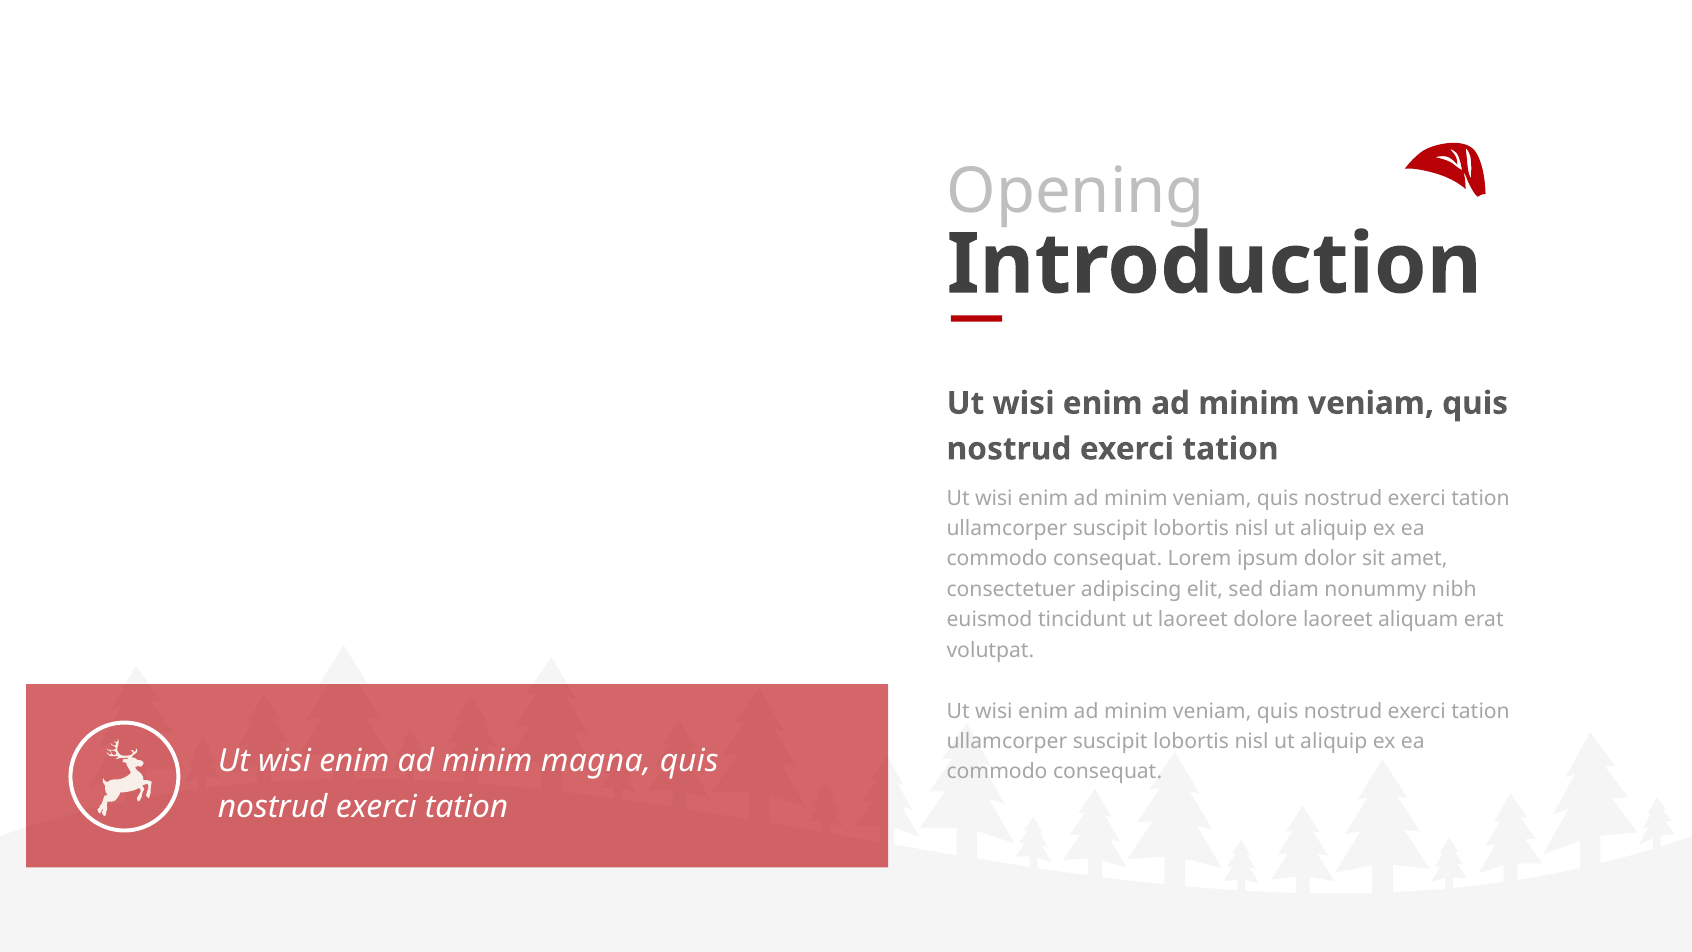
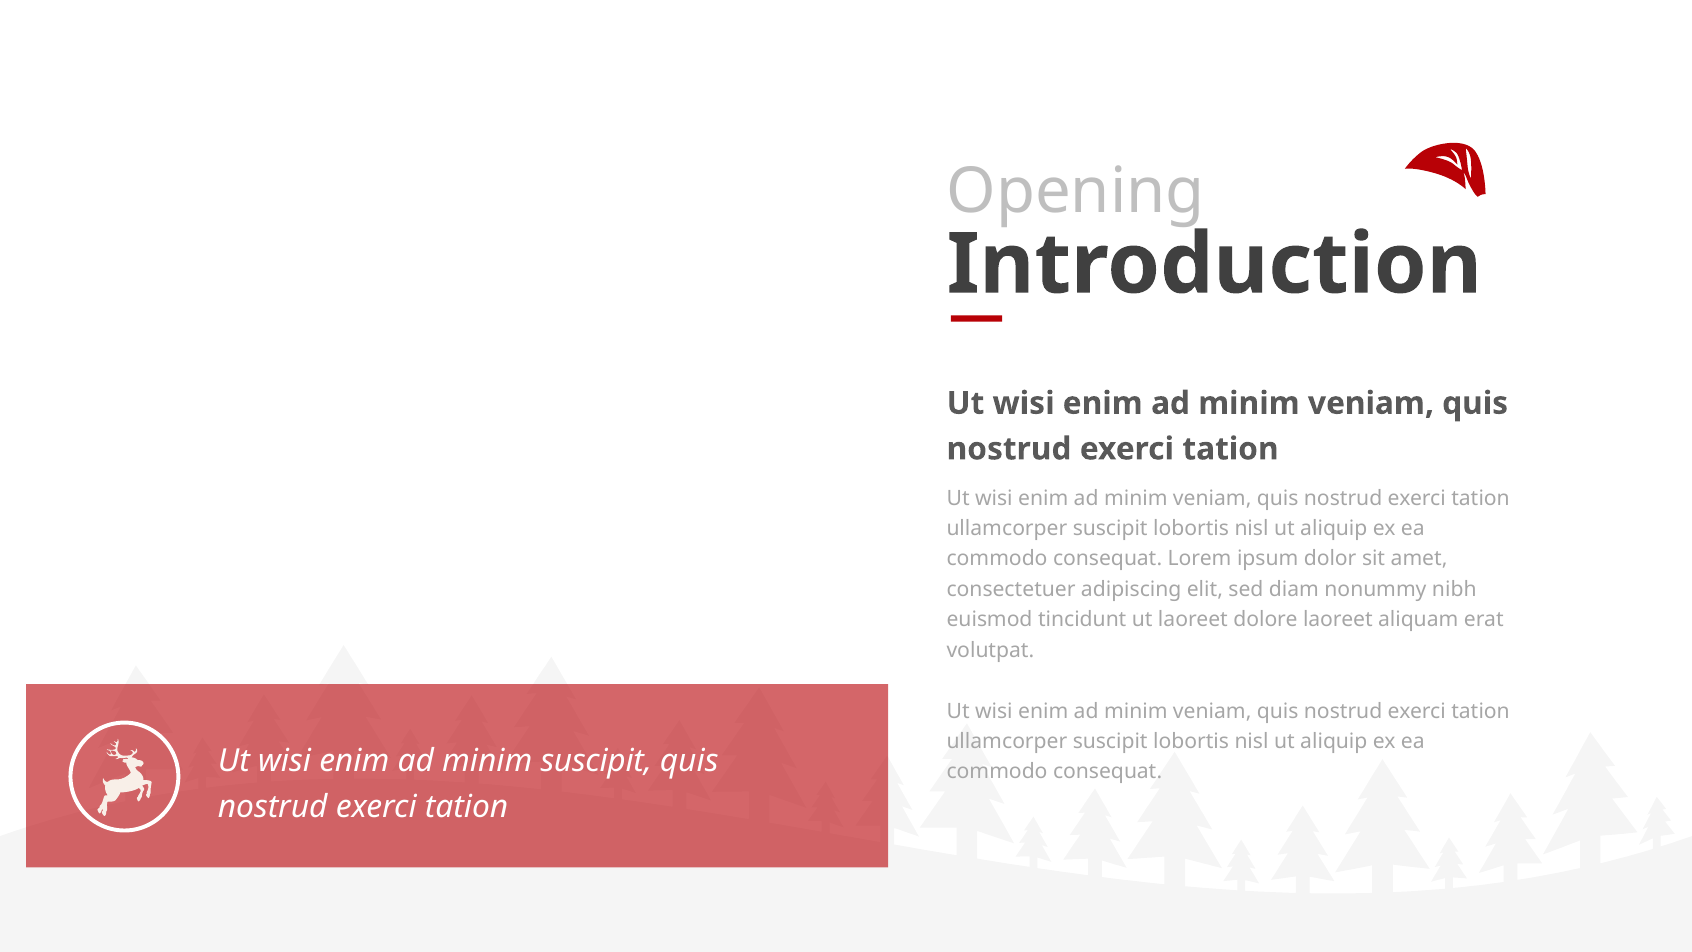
minim magna: magna -> suscipit
